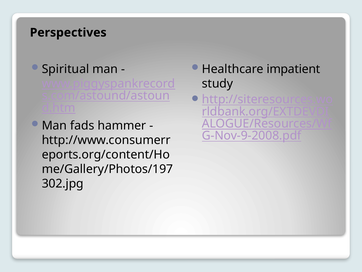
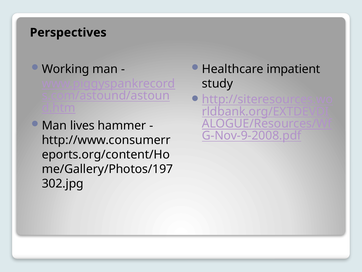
Spiritual: Spiritual -> Working
fads: fads -> lives
